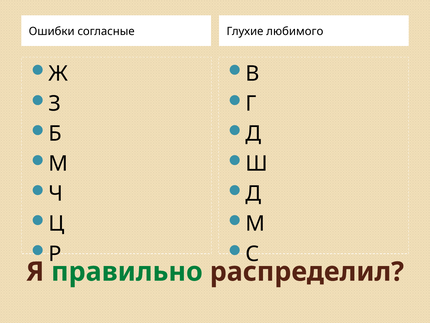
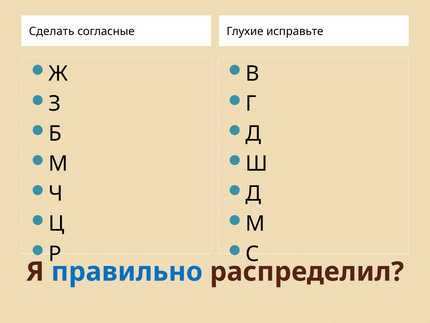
Ошибки: Ошибки -> Сделать
любимого: любимого -> исправьте
правильно colour: green -> blue
